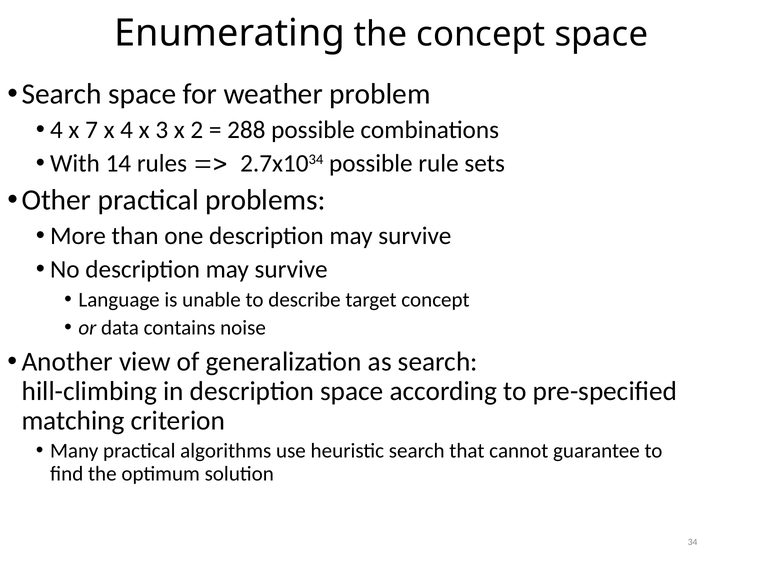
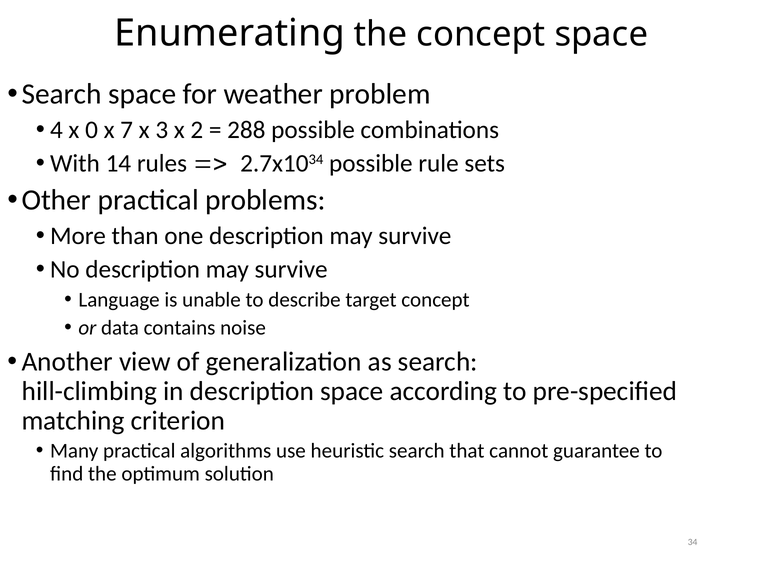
7: 7 -> 0
x 4: 4 -> 7
